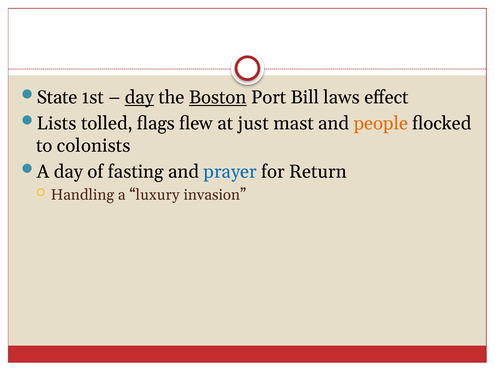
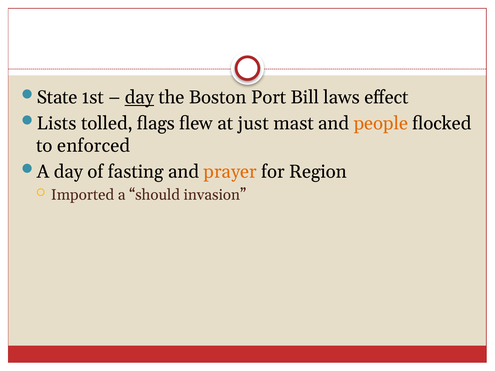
Boston underline: present -> none
colonists: colonists -> enforced
prayer colour: blue -> orange
Return: Return -> Region
Handling: Handling -> Imported
luxury: luxury -> should
